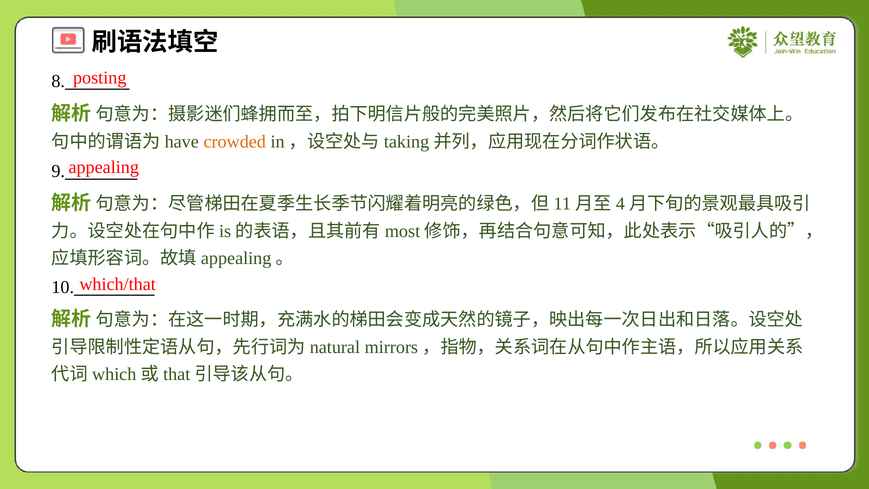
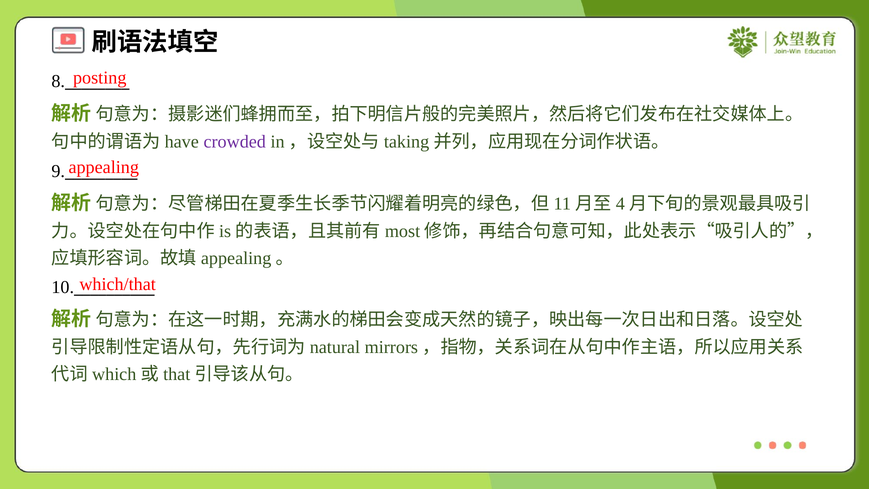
crowded colour: orange -> purple
